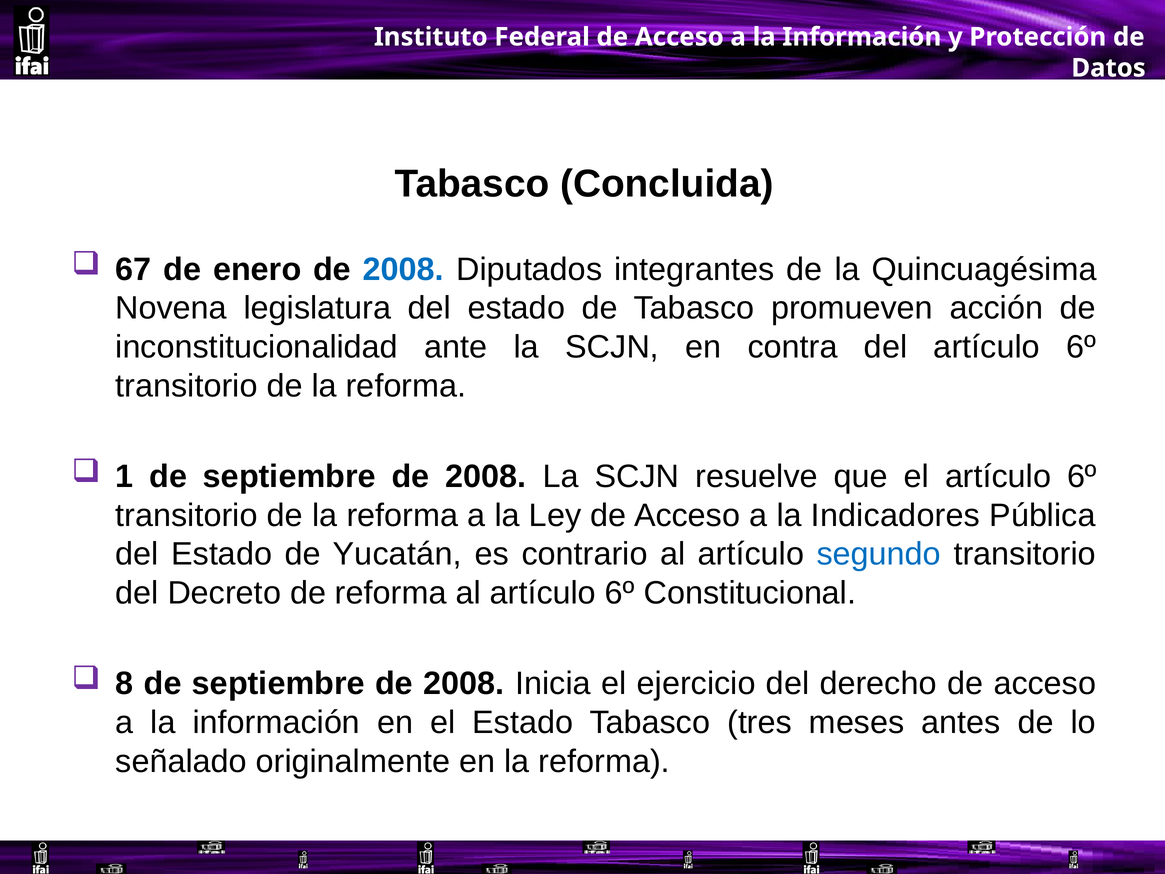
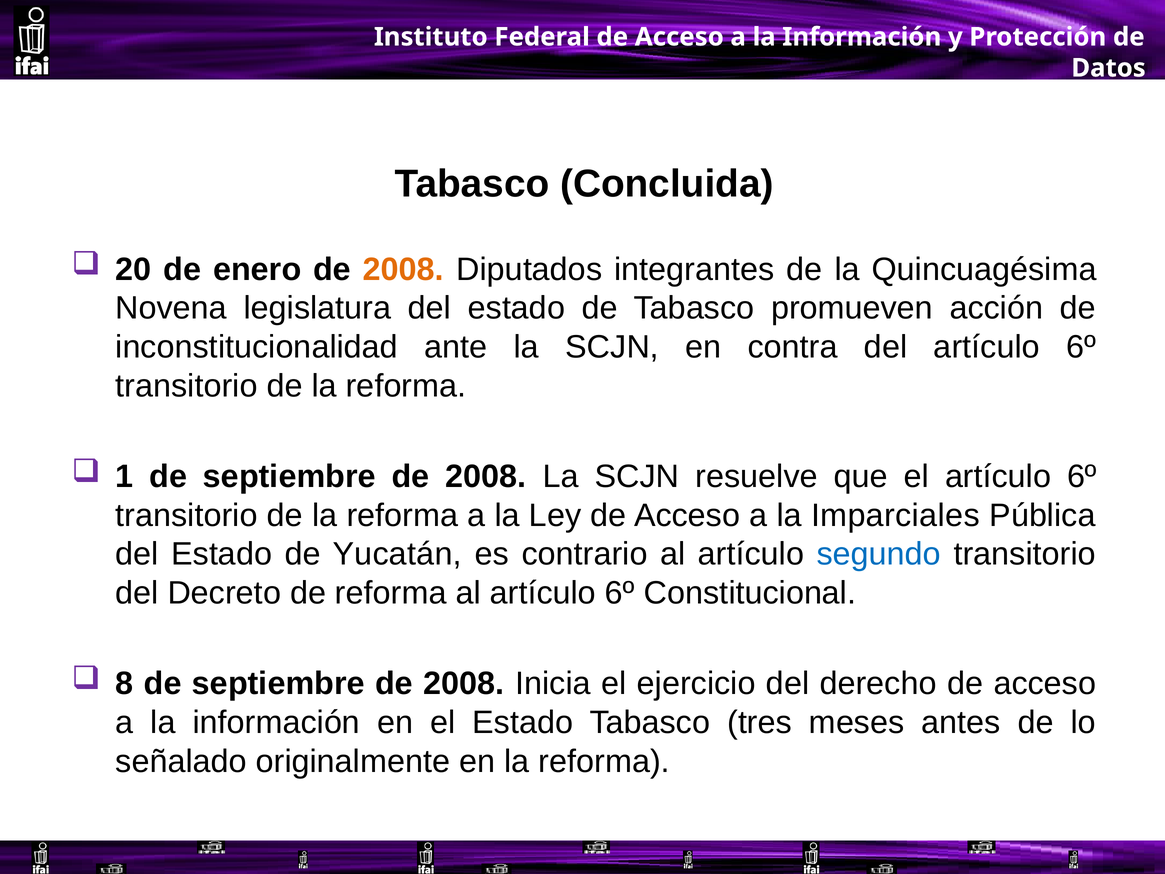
67: 67 -> 20
2008 at (403, 269) colour: blue -> orange
Indicadores: Indicadores -> Imparciales
